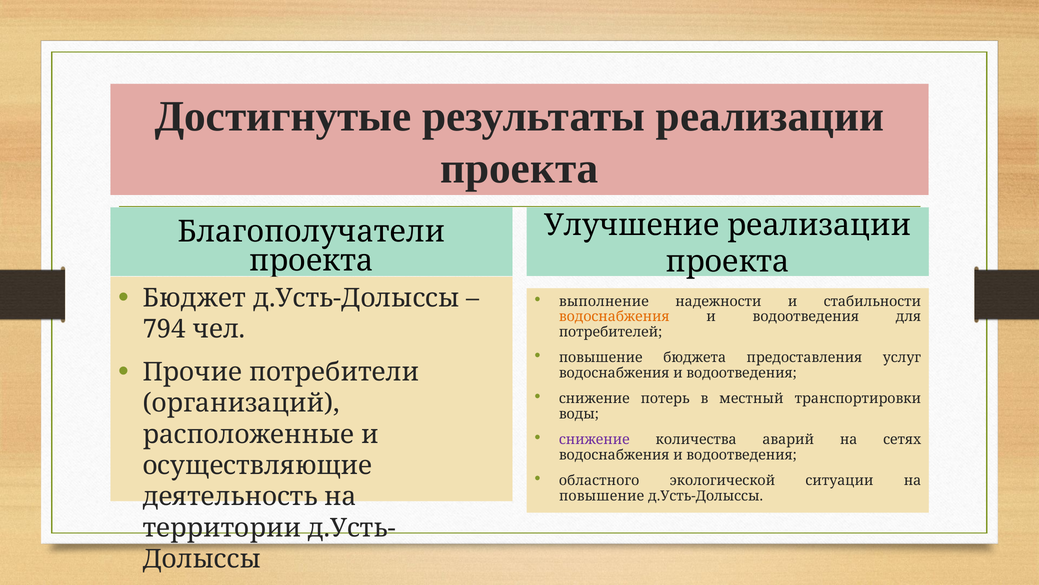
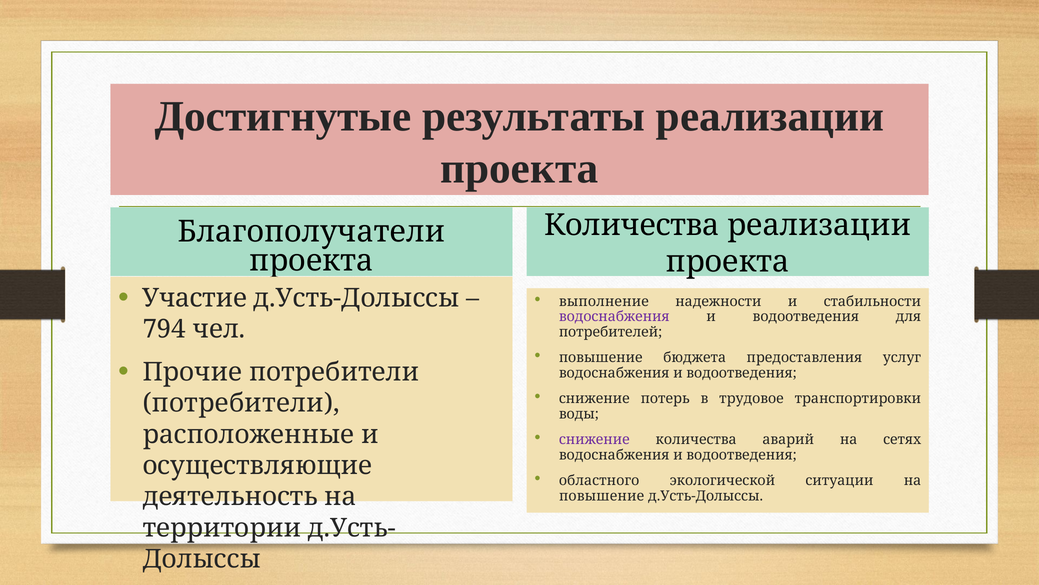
Улучшение at (632, 225): Улучшение -> Количества
Бюджет: Бюджет -> Участие
водоснабжения at (614, 316) colour: orange -> purple
местный: местный -> трудовое
организаций at (241, 403): организаций -> потребители
